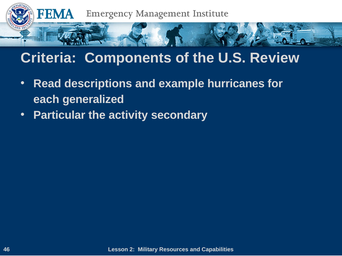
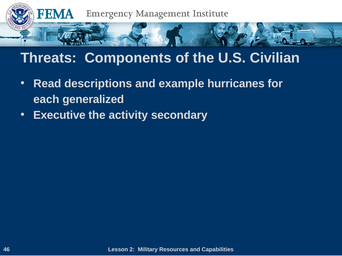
Criteria: Criteria -> Threats
Review: Review -> Civilian
Particular: Particular -> Executive
